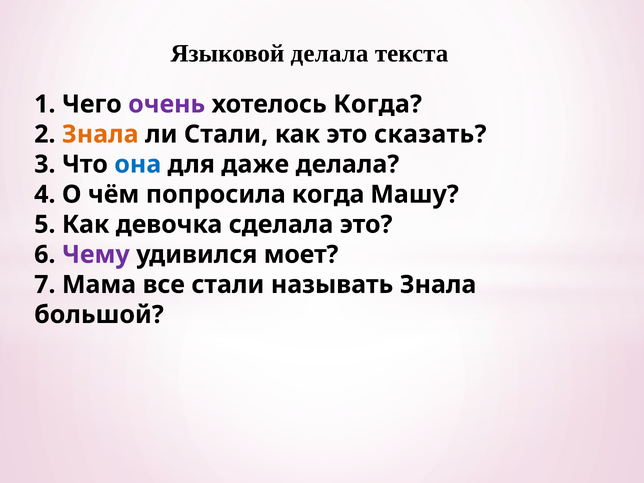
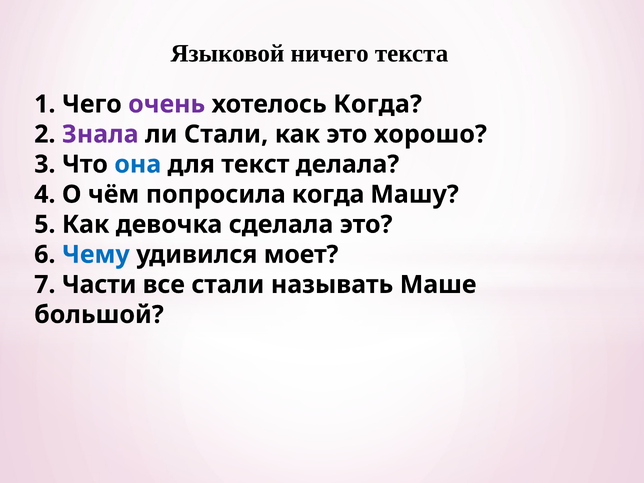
Языковой делала: делала -> ничего
Знала at (100, 134) colour: orange -> purple
сказать: сказать -> хорошо
даже: даже -> текст
Чему colour: purple -> blue
Мама: Мама -> Части
называть Знала: Знала -> Маше
